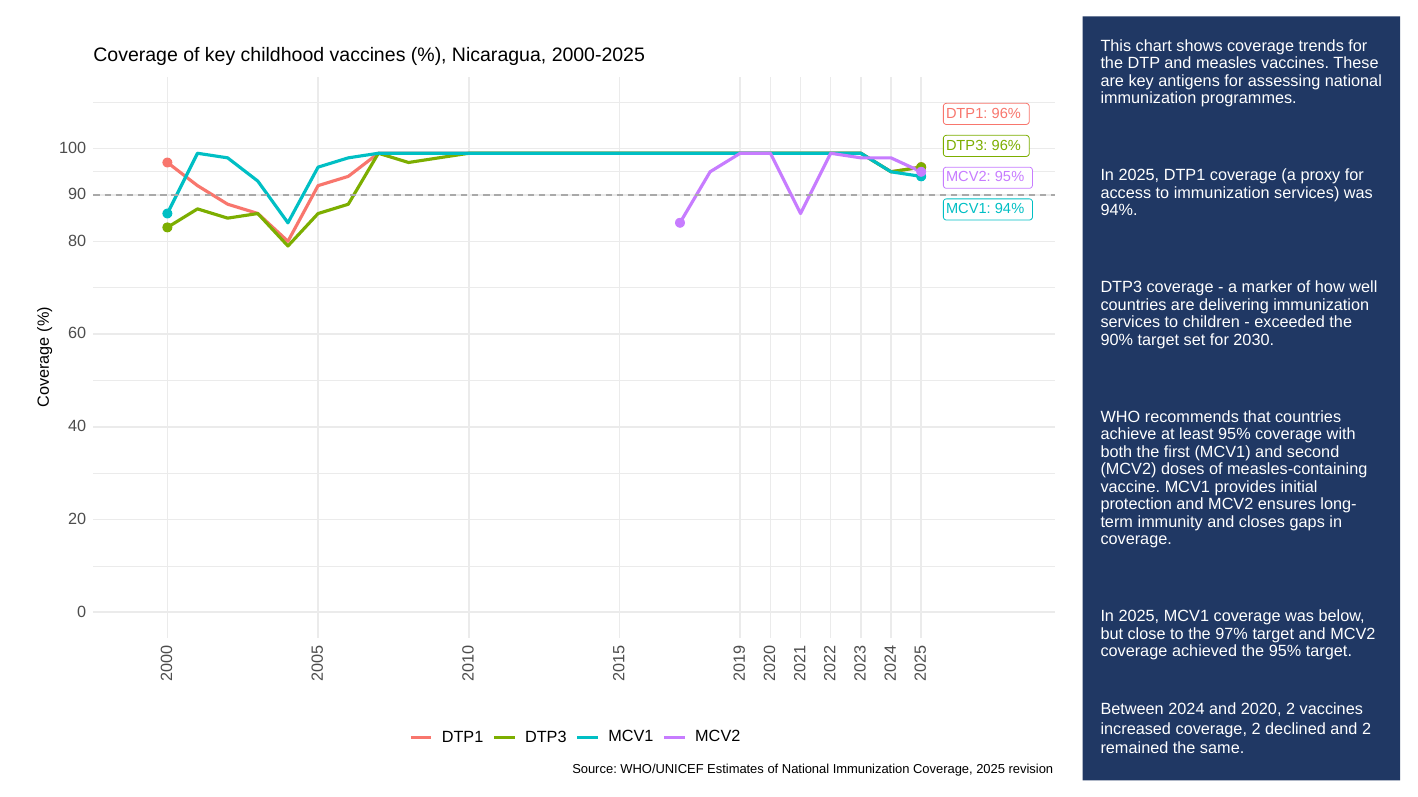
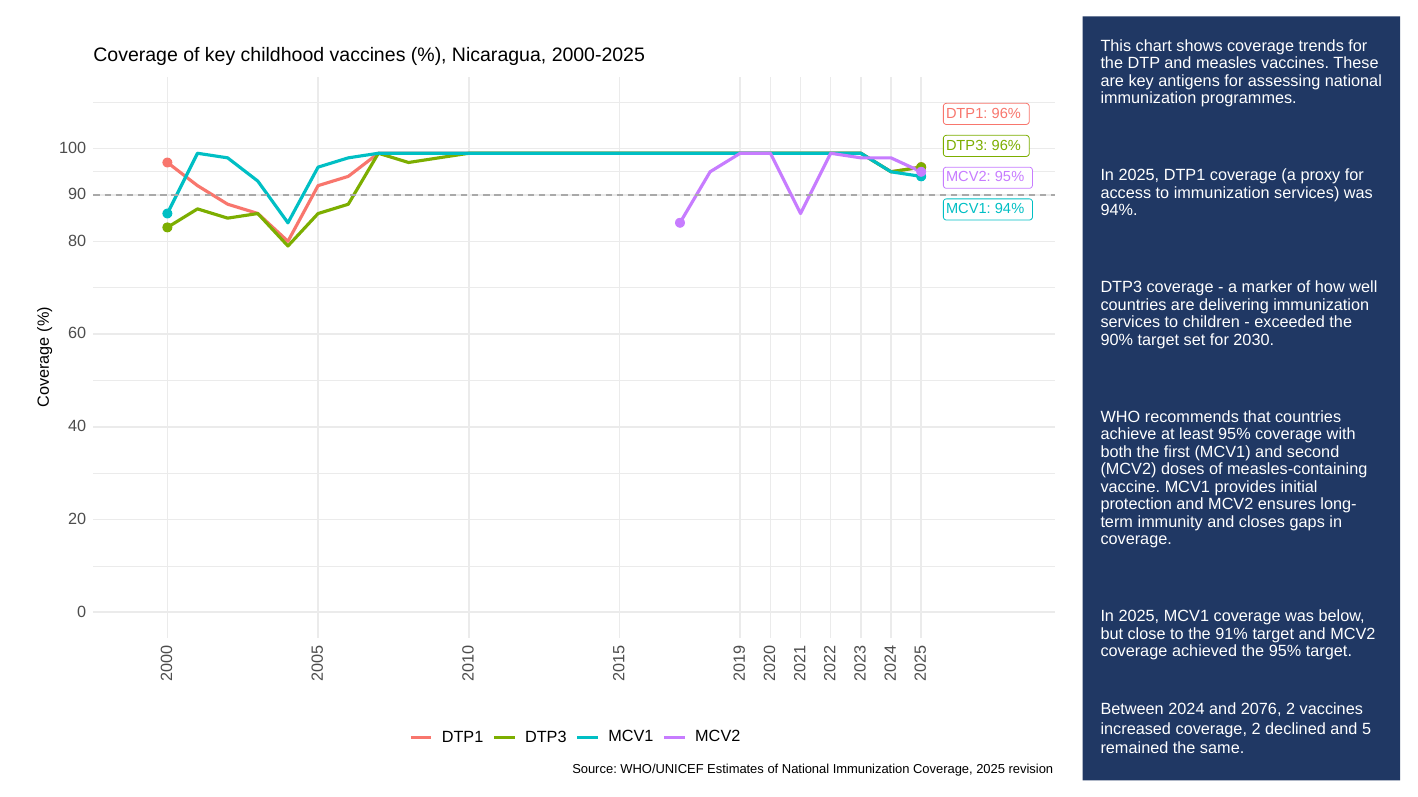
97%: 97% -> 91%
2020: 2020 -> 2076
and 2: 2 -> 5
